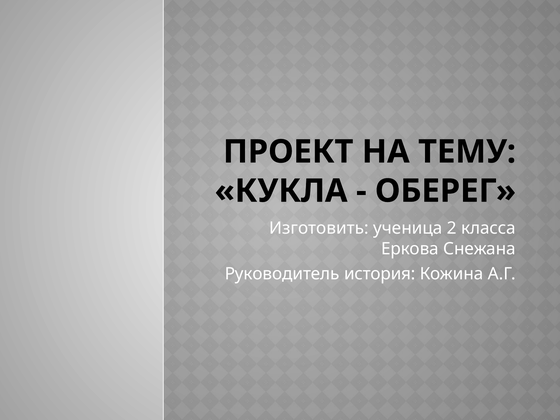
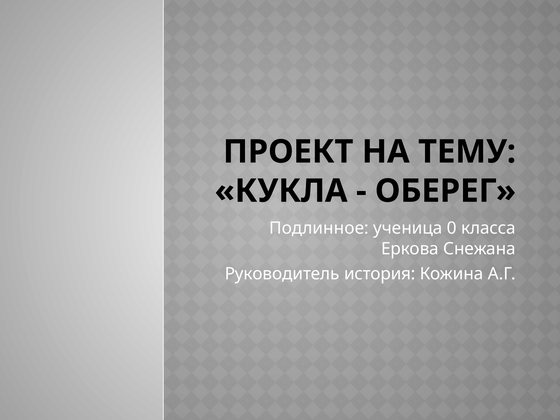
Изготовить: Изготовить -> Подлинное
2: 2 -> 0
